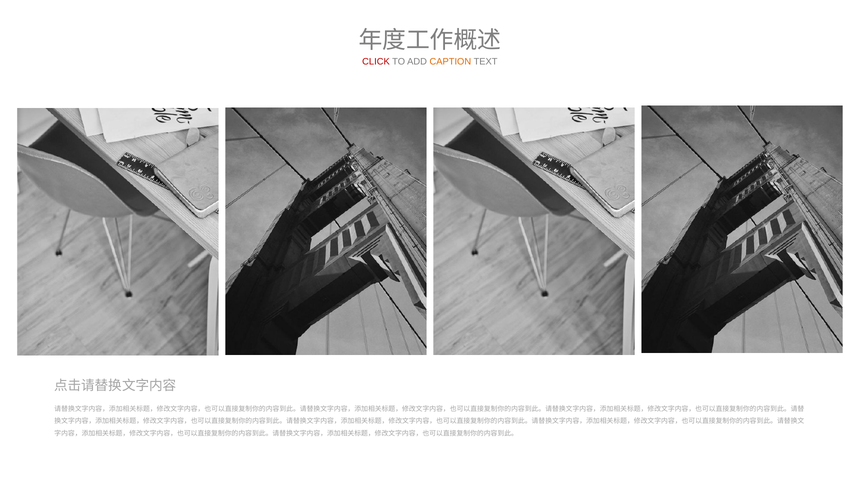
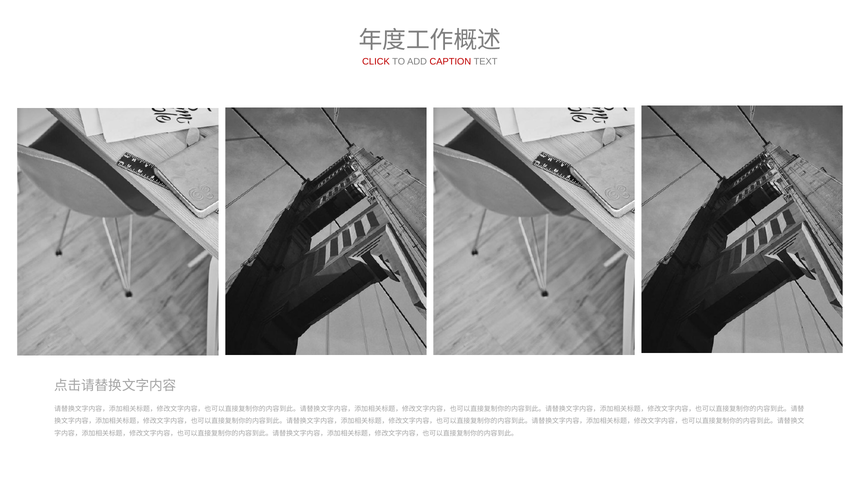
CAPTION colour: orange -> red
